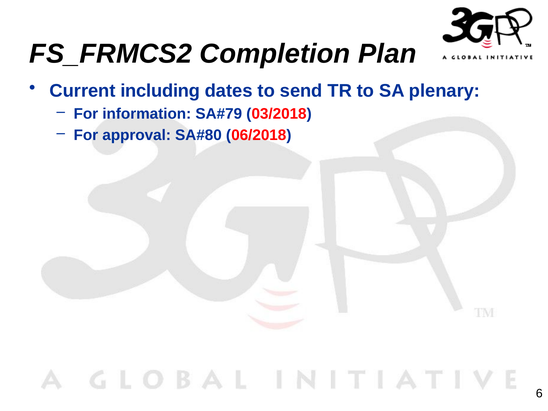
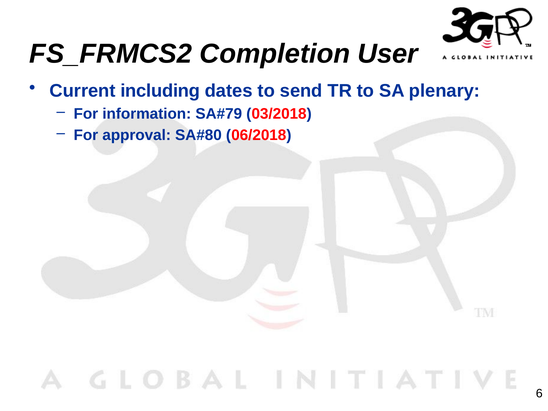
Plan: Plan -> User
